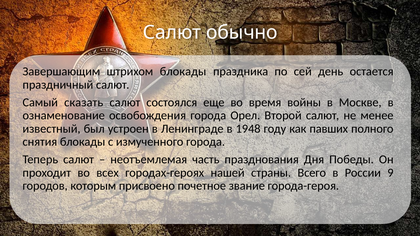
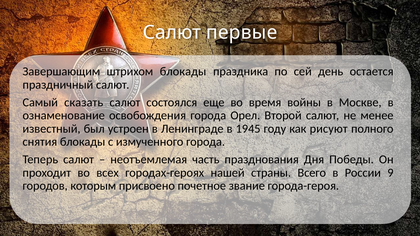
обычно: обычно -> первые
1948: 1948 -> 1945
павших: павших -> рисуют
